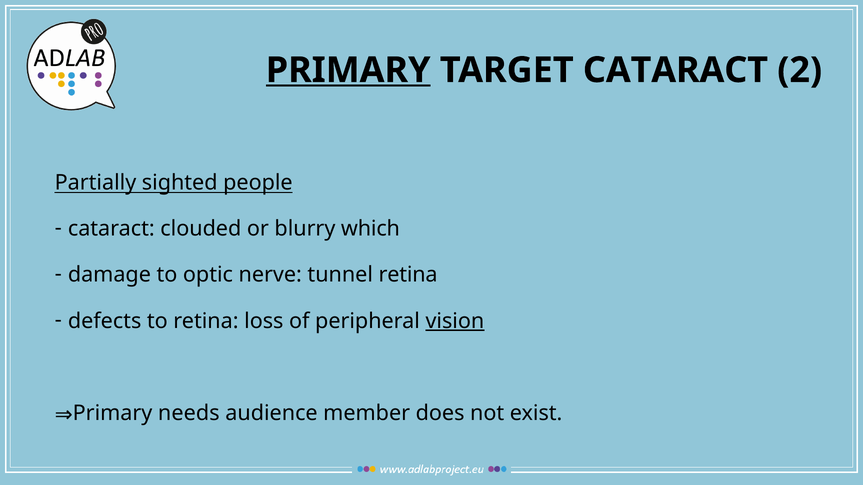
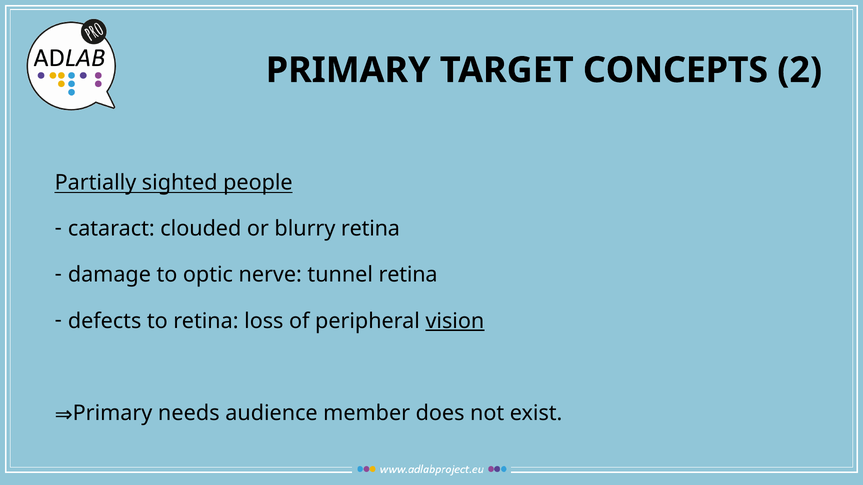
PRIMARY at (348, 70) underline: present -> none
TARGET CATARACT: CATARACT -> CONCEPTS
blurry which: which -> retina
